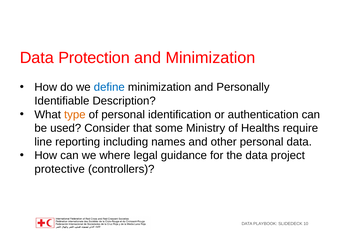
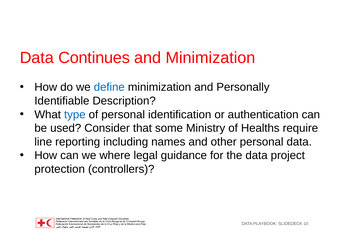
Protection: Protection -> Continues
type colour: orange -> blue
protective: protective -> protection
